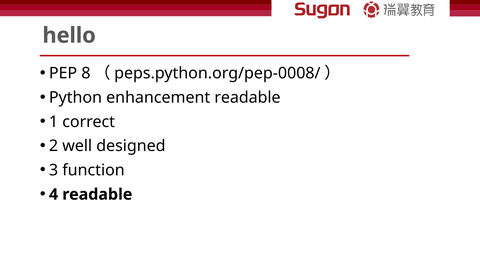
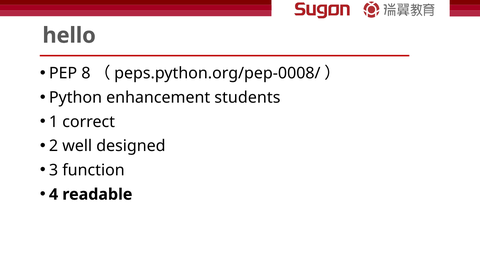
enhancement readable: readable -> students
